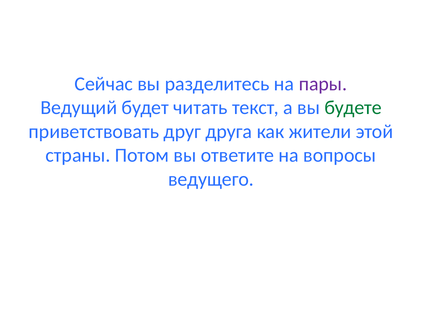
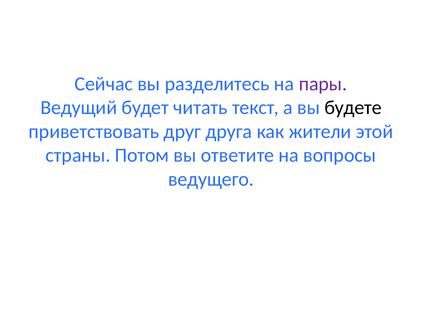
будете colour: green -> black
